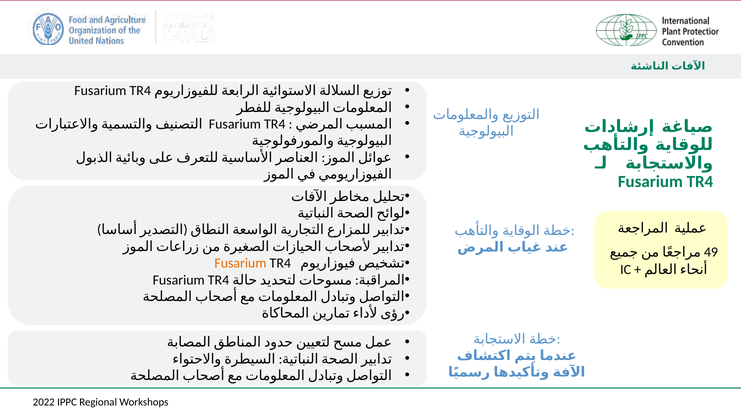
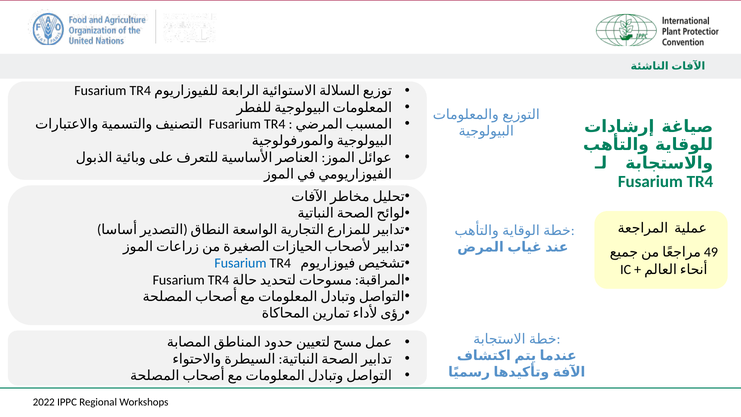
Fusarium at (240, 263) colour: orange -> blue
